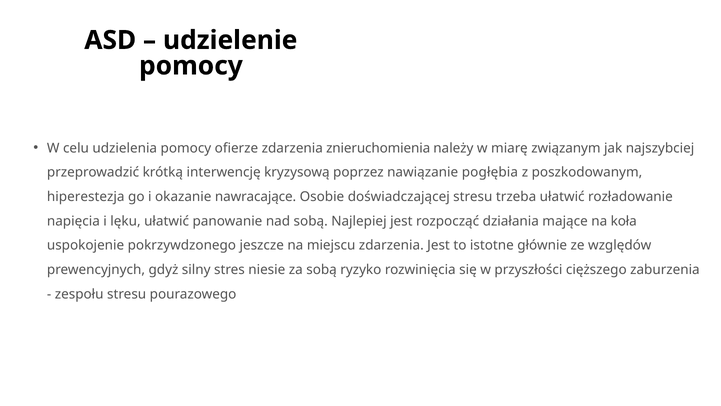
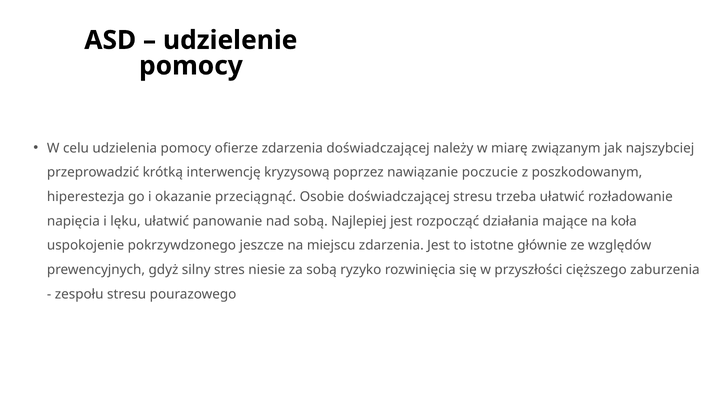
zdarzenia znieruchomienia: znieruchomienia -> doświadczającej
pogłębia: pogłębia -> poczucie
nawracające: nawracające -> przeciągnąć
